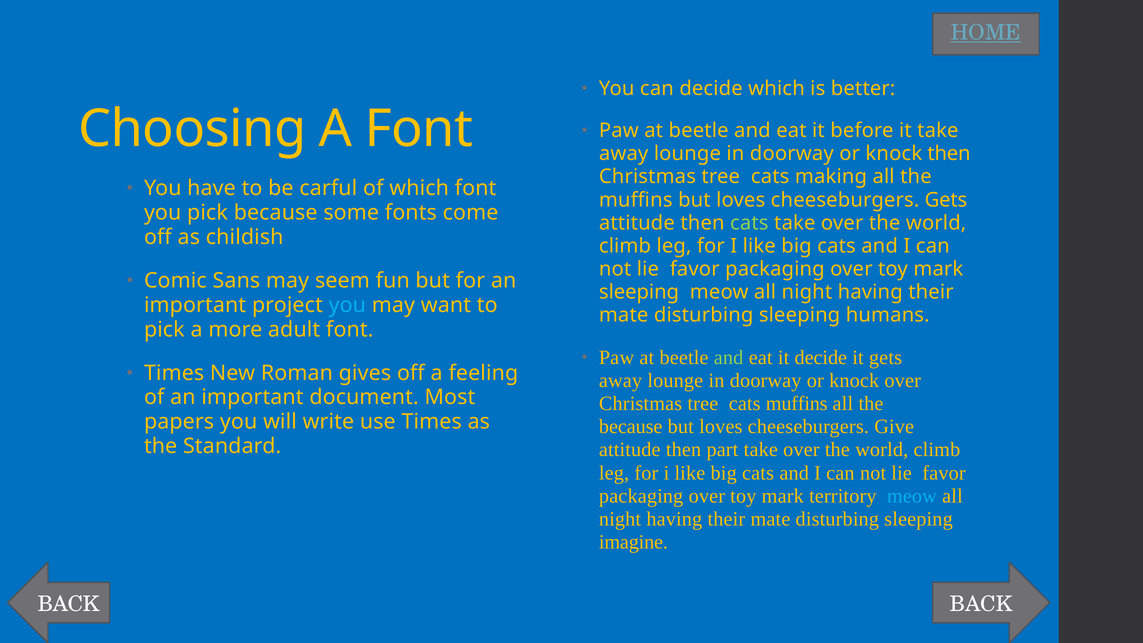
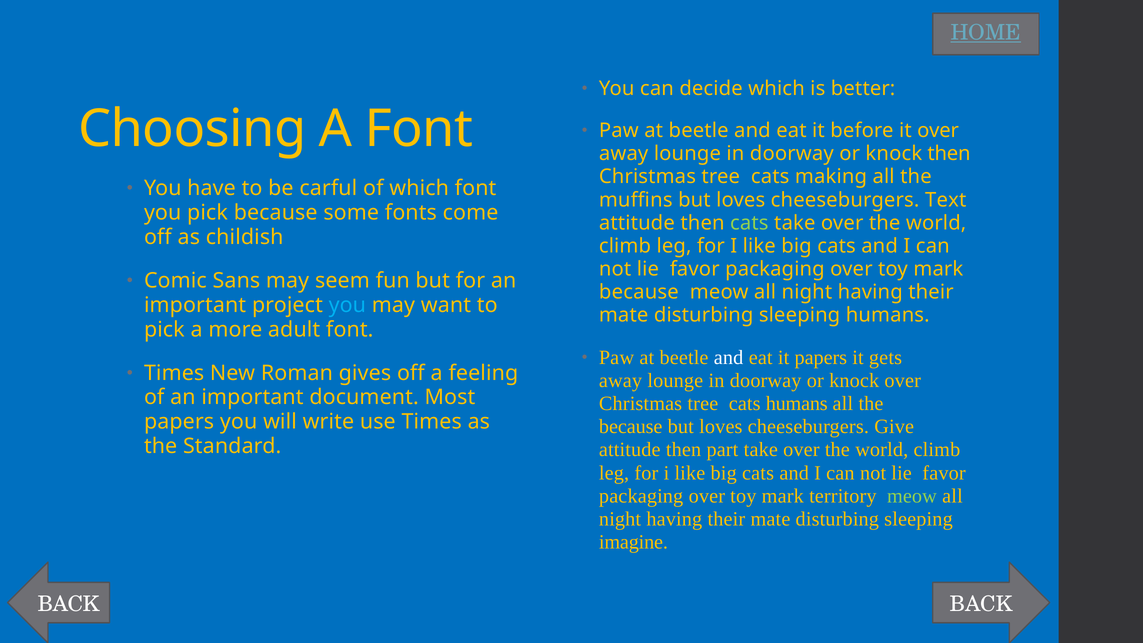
it take: take -> over
cheeseburgers Gets: Gets -> Text
sleeping at (639, 292): sleeping -> because
and at (729, 357) colour: light green -> white
it decide: decide -> papers
cats muffins: muffins -> humans
meow at (912, 496) colour: light blue -> light green
